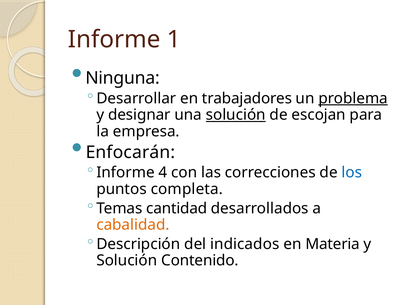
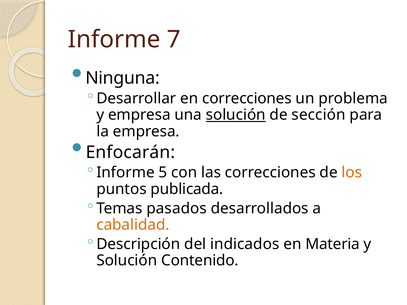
1: 1 -> 7
en trabajadores: trabajadores -> correcciones
problema underline: present -> none
y designar: designar -> empresa
escojan: escojan -> sección
4: 4 -> 5
los colour: blue -> orange
completa: completa -> publicada
cantidad: cantidad -> pasados
